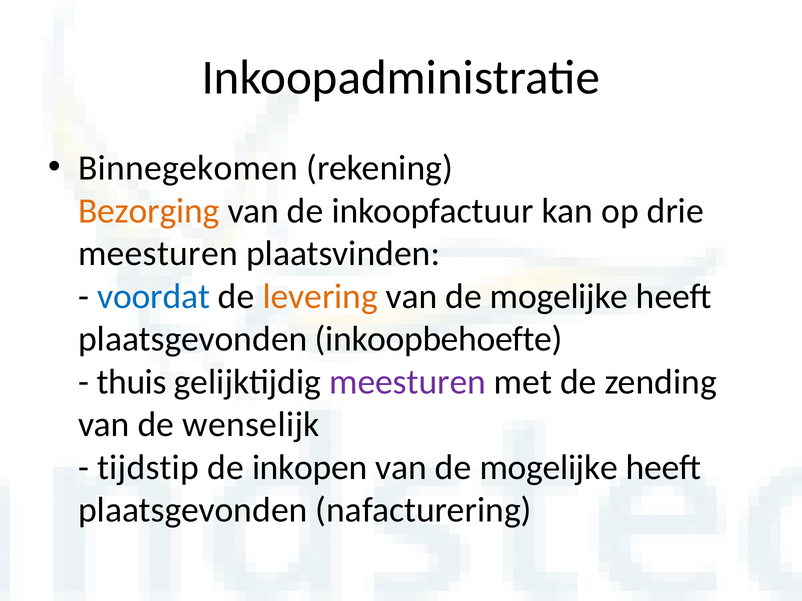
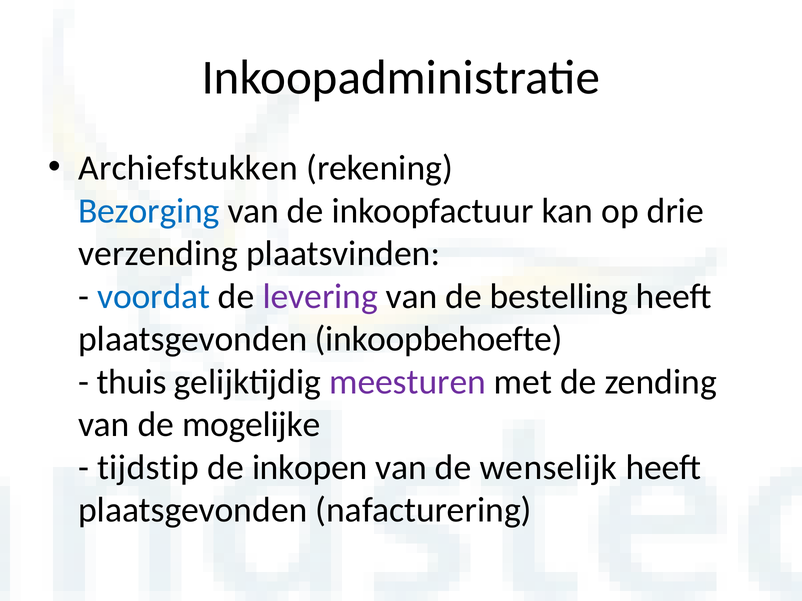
Binnegekomen: Binnegekomen -> Archiefstukken
Bezorging colour: orange -> blue
meesturen at (158, 254): meesturen -> verzending
levering colour: orange -> purple
mogelijke at (559, 297): mogelijke -> bestelling
wenselijk: wenselijk -> mogelijke
mogelijke at (549, 468): mogelijke -> wenselijk
